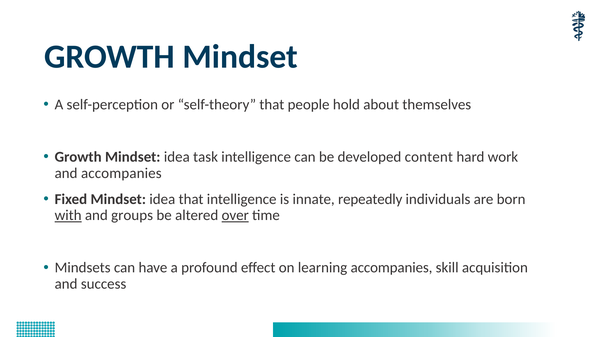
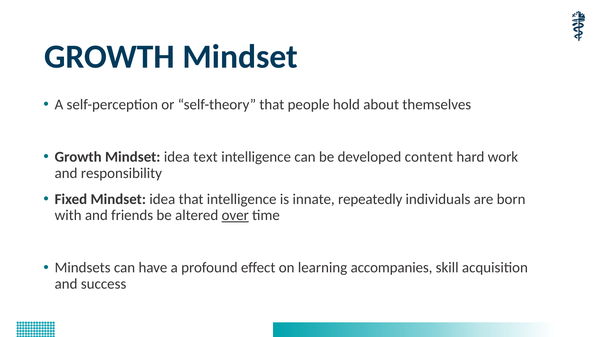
task: task -> text
and accompanies: accompanies -> responsibility
with underline: present -> none
groups: groups -> friends
